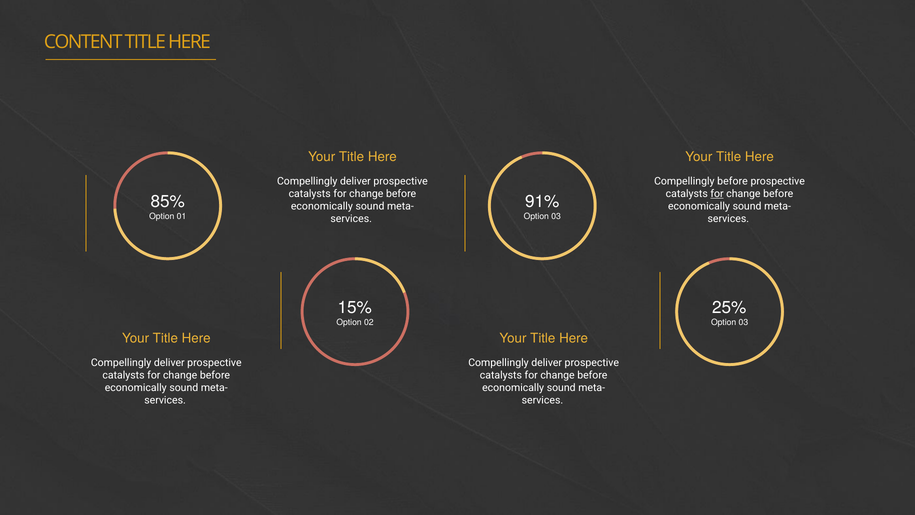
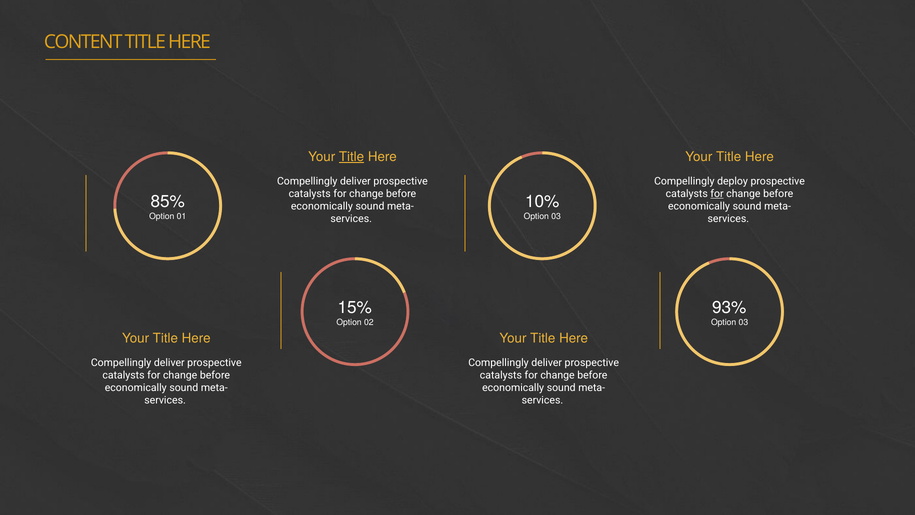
Title at (352, 157) underline: none -> present
Compellingly before: before -> deploy
91%: 91% -> 10%
25%: 25% -> 93%
